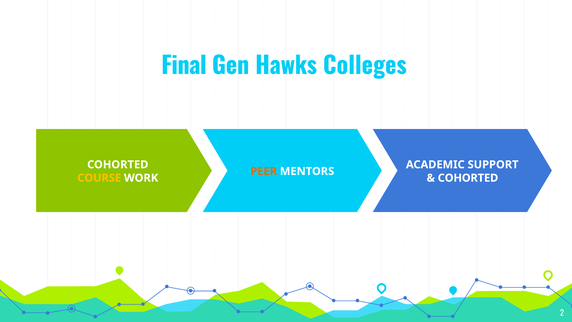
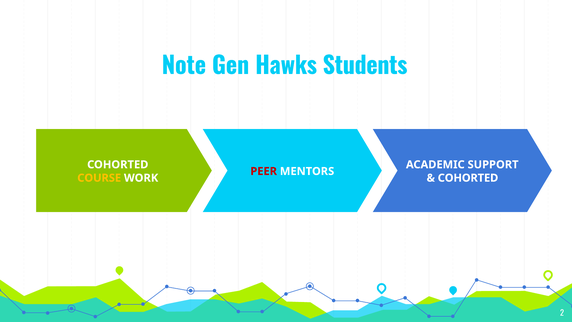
Final: Final -> Note
Colleges: Colleges -> Students
PEER colour: orange -> red
